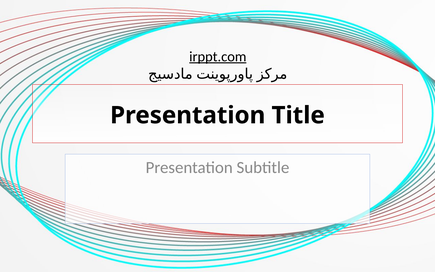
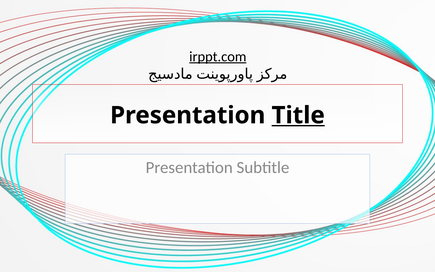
Title underline: none -> present
